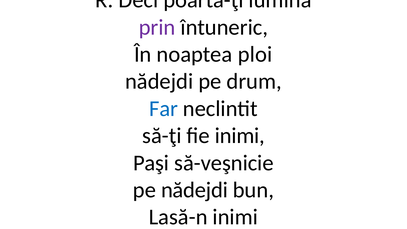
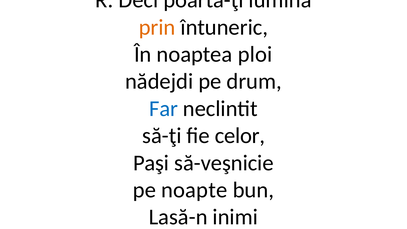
prin colour: purple -> orange
fie inimi: inimi -> celor
pe nădejdi: nădejdi -> noapte
